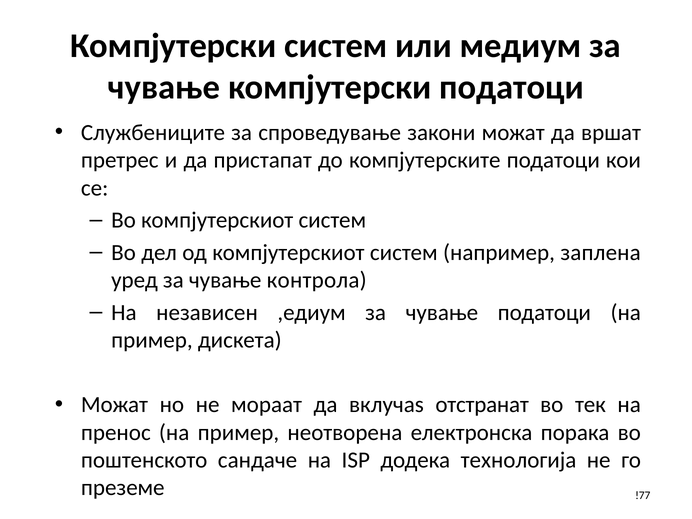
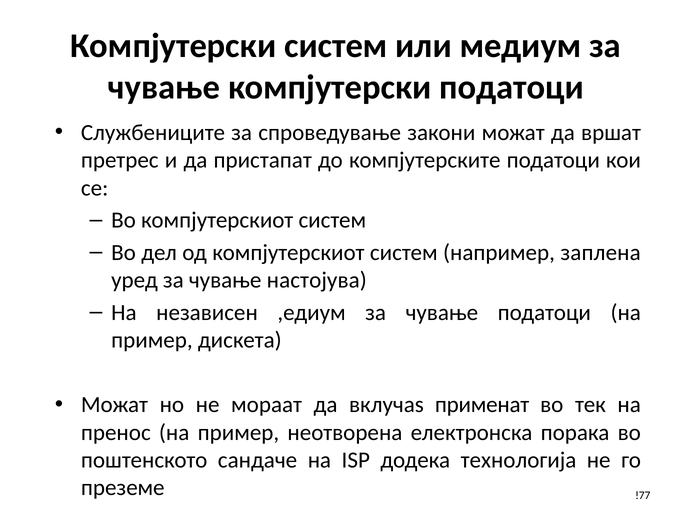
контрола: контрола -> настојува
отстранат: отстранат -> применат
